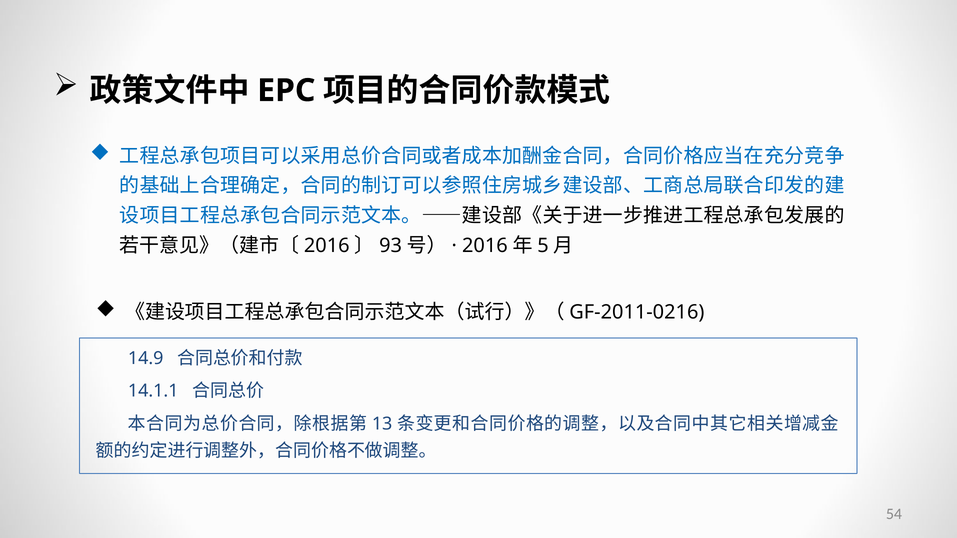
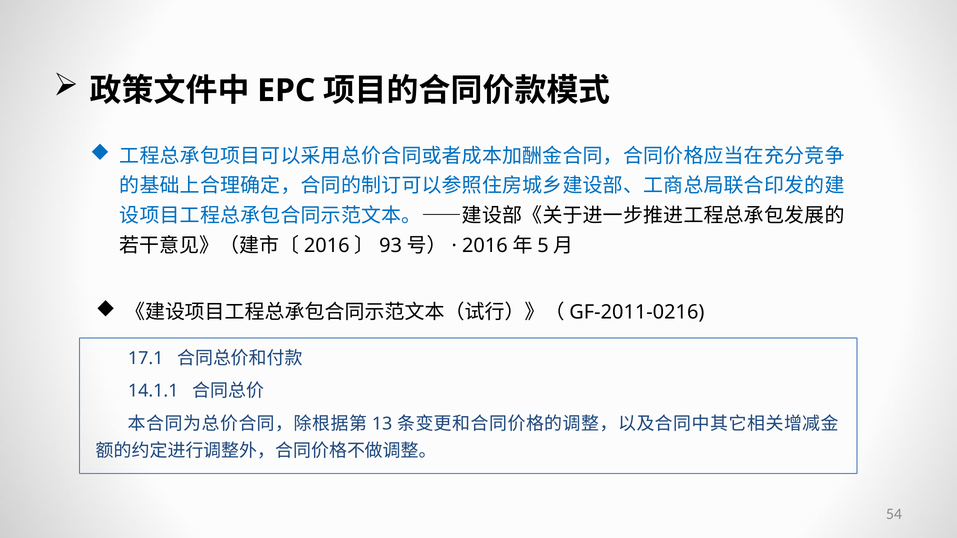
14.9: 14.9 -> 17.1
